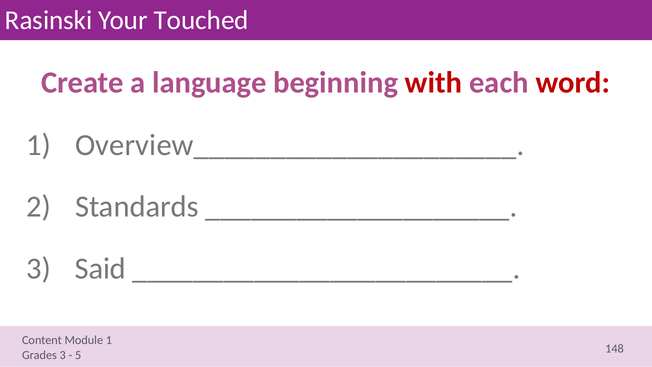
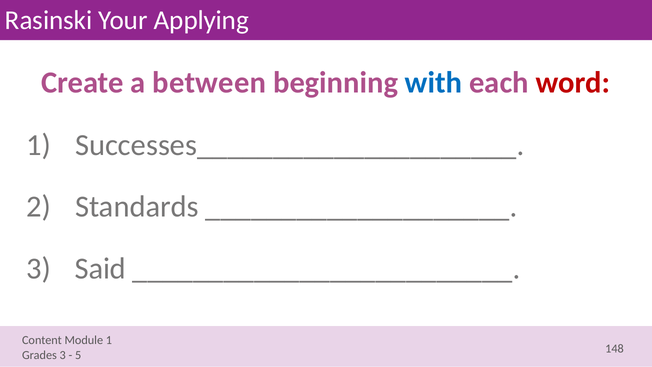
Touched: Touched -> Applying
language: language -> between
with colour: red -> blue
Overview_____________________: Overview_____________________ -> Successes_____________________
